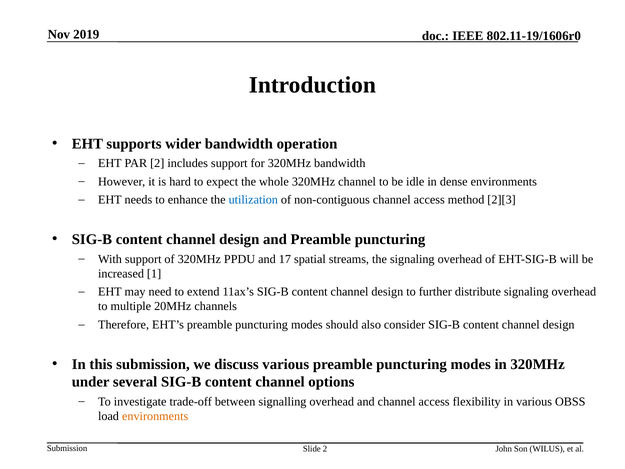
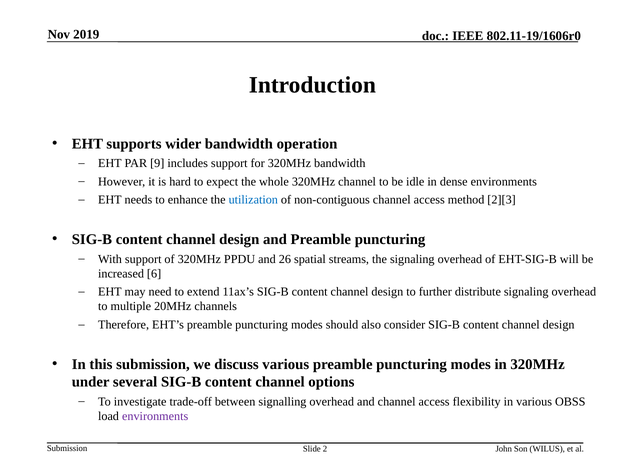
PAR 2: 2 -> 9
17: 17 -> 26
1: 1 -> 6
environments at (155, 416) colour: orange -> purple
